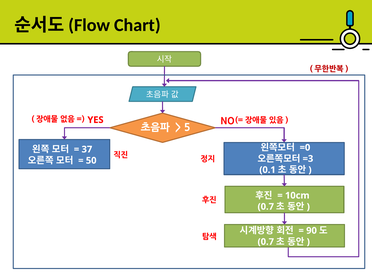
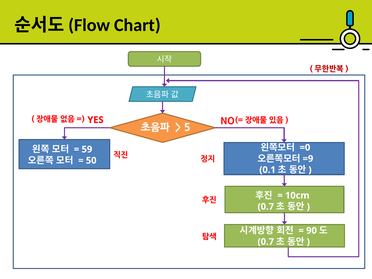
37: 37 -> 59
=3: =3 -> =9
